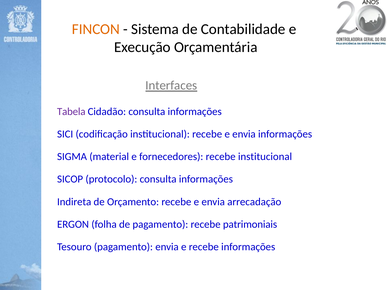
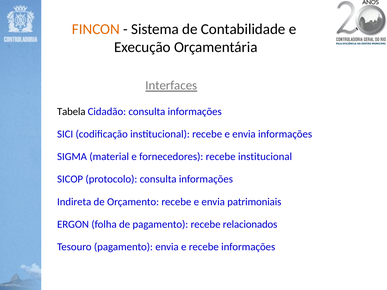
Tabela colour: purple -> black
arrecadação: arrecadação -> patrimoniais
patrimoniais: patrimoniais -> relacionados
